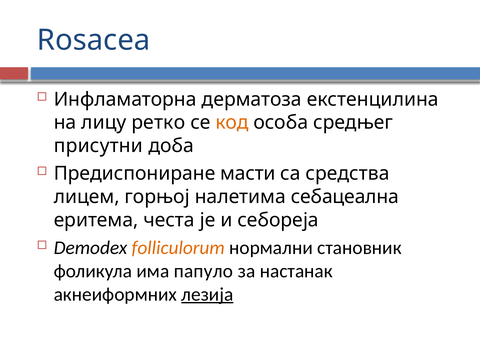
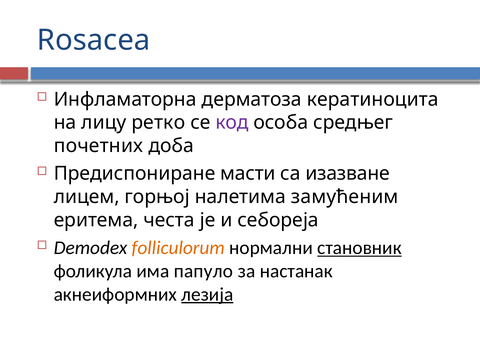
екстенцилина: екстенцилина -> кератиноцита
код colour: orange -> purple
присутни: присутни -> почетних
средства: средства -> изазване
себацеална: себацеална -> замућеним
становник underline: none -> present
